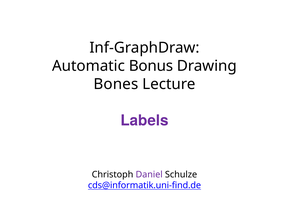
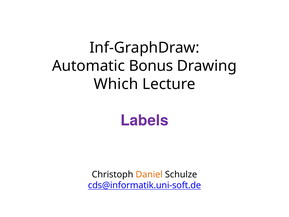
Bones: Bones -> Which
Daniel colour: purple -> orange
cds@informatik.uni-find.de: cds@informatik.uni-find.de -> cds@informatik.uni-soft.de
